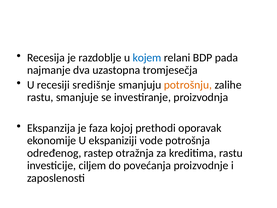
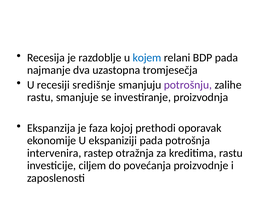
potrošnju colour: orange -> purple
ekspaniziji vode: vode -> pada
određenog: određenog -> intervenira
